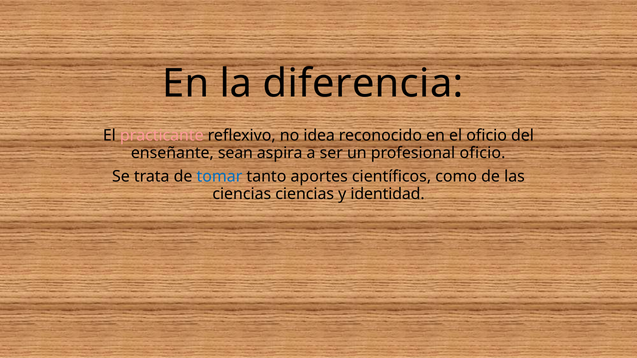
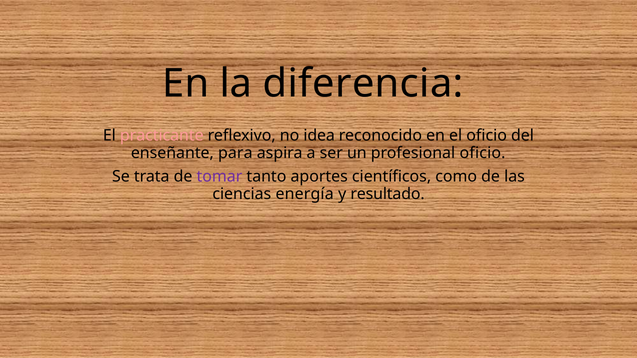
sean: sean -> para
tomar colour: blue -> purple
ciencias ciencias: ciencias -> energía
identidad: identidad -> resultado
